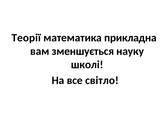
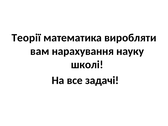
прикладна: прикладна -> виробляти
зменшується: зменшується -> нарахування
світло: світло -> задачі
